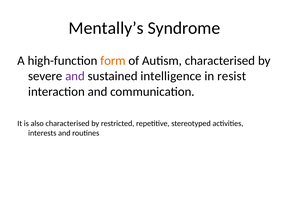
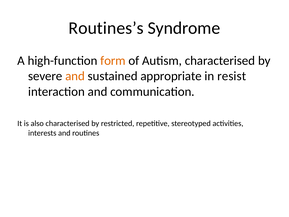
Mentally’s: Mentally’s -> Routines’s
and at (75, 76) colour: purple -> orange
intelligence: intelligence -> appropriate
